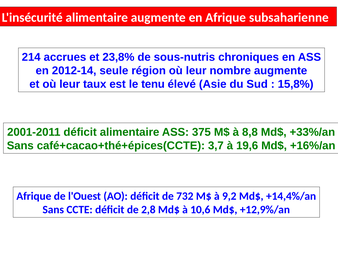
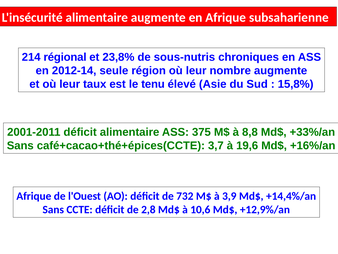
accrues: accrues -> régional
9,2: 9,2 -> 3,9
